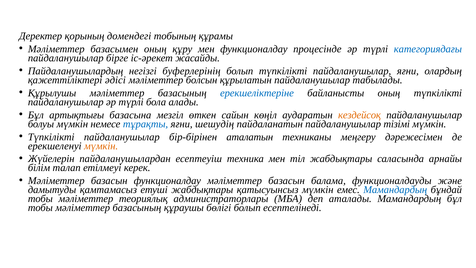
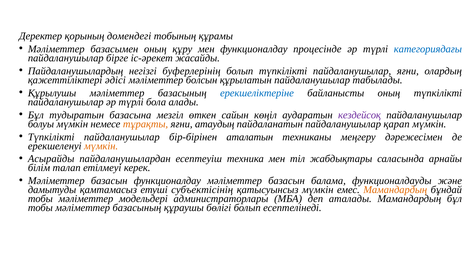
артықтығы: артықтығы -> тудыратын
кездейсоқ colour: orange -> purple
тұрақты colour: blue -> orange
шешудің: шешудің -> атаудың
тізімі: тізімі -> қарап
Жүйелерін: Жүйелерін -> Асырайды
етуші жабдықтары: жабдықтары -> субъектісінің
Мамандардың at (395, 190) colour: blue -> orange
теориялық: теориялық -> модельдері
